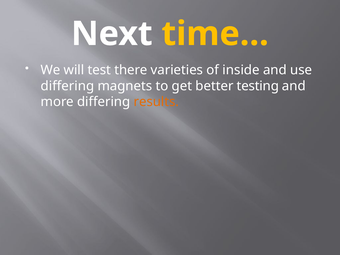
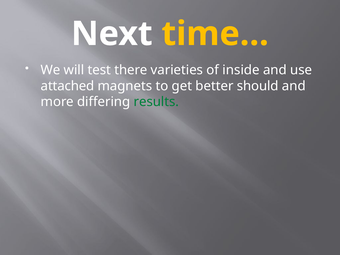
differing at (67, 86): differing -> attached
testing: testing -> should
results colour: orange -> green
